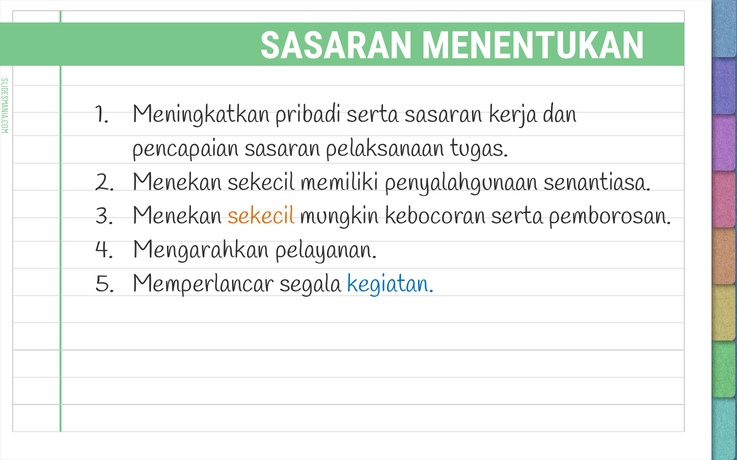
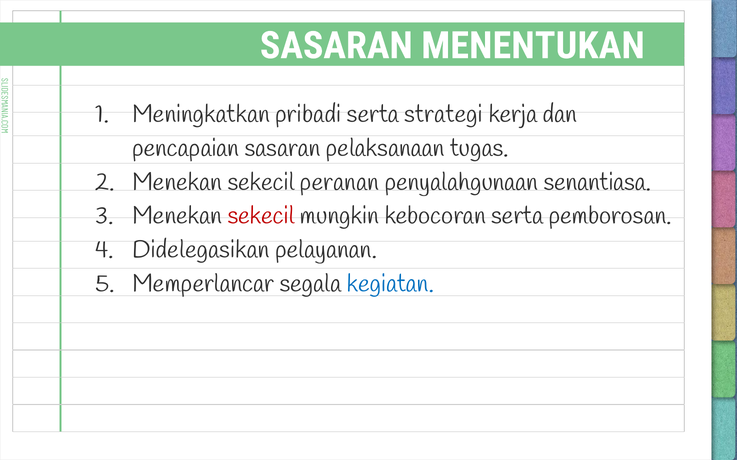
serta sasaran: sasaran -> strategi
memiliki: memiliki -> peranan
sekecil at (261, 216) colour: orange -> red
Mengarahkan: Mengarahkan -> Didelegasikan
